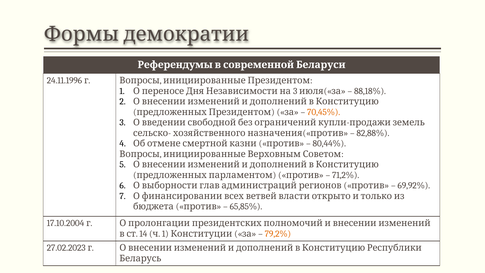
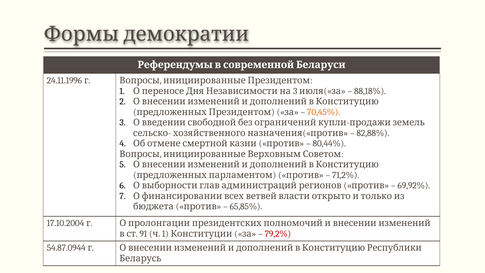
14: 14 -> 91
79,2% colour: orange -> red
27.02.2023: 27.02.2023 -> 54.87.0944
